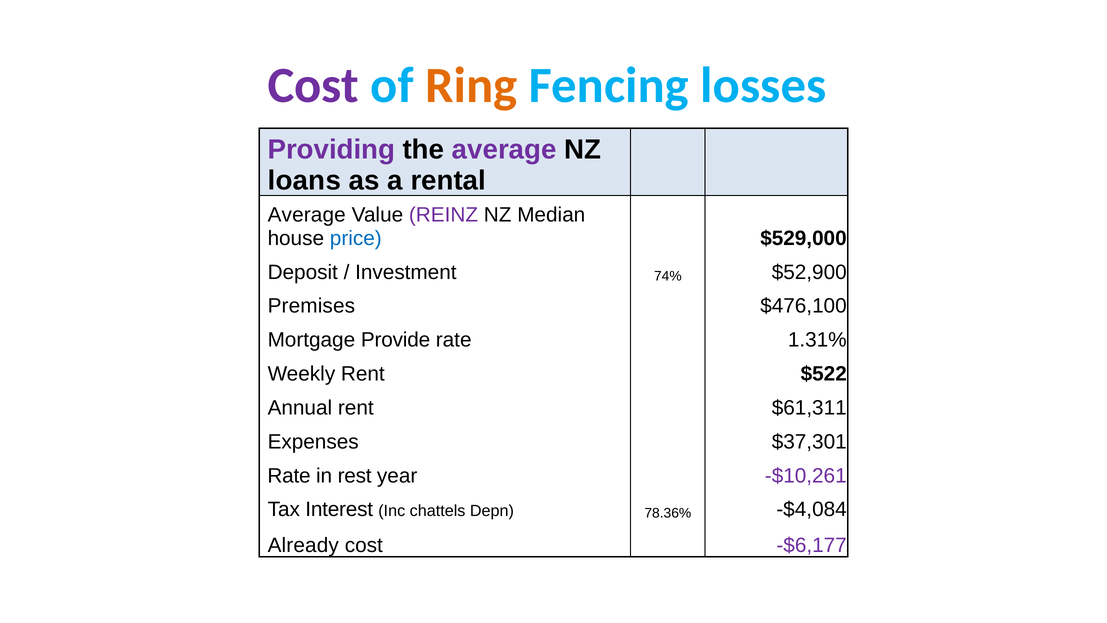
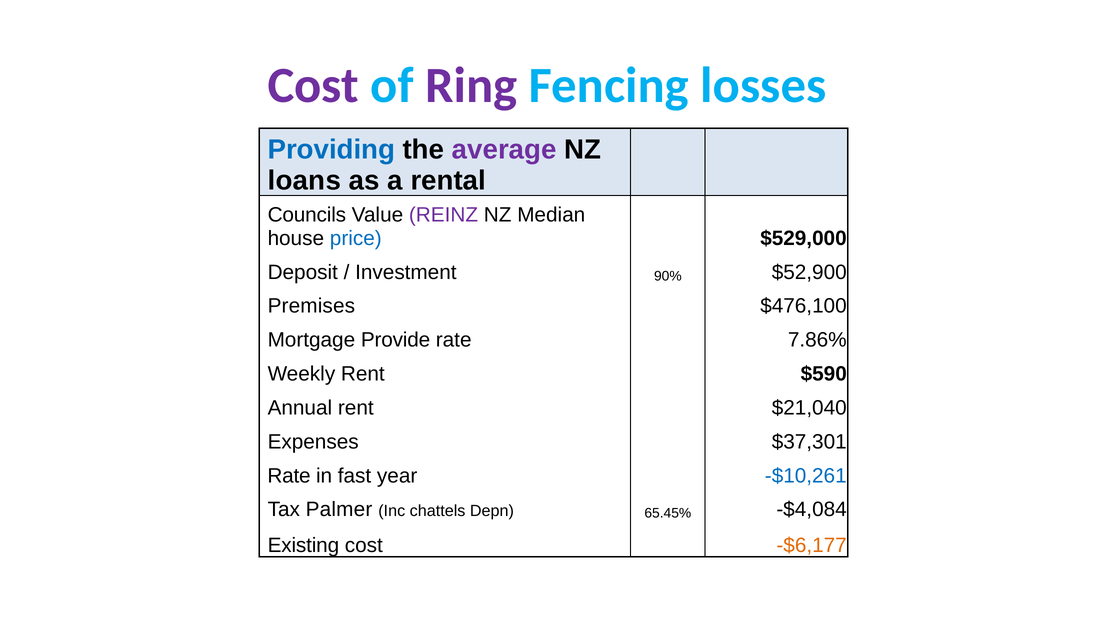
Ring colour: orange -> purple
Providing colour: purple -> blue
Average at (307, 215): Average -> Councils
74%: 74% -> 90%
1.31%: 1.31% -> 7.86%
$522: $522 -> $590
$61,311: $61,311 -> $21,040
rest: rest -> fast
-$10,261 colour: purple -> blue
Interest: Interest -> Palmer
78.36%: 78.36% -> 65.45%
Already: Already -> Existing
-$6,177 colour: purple -> orange
